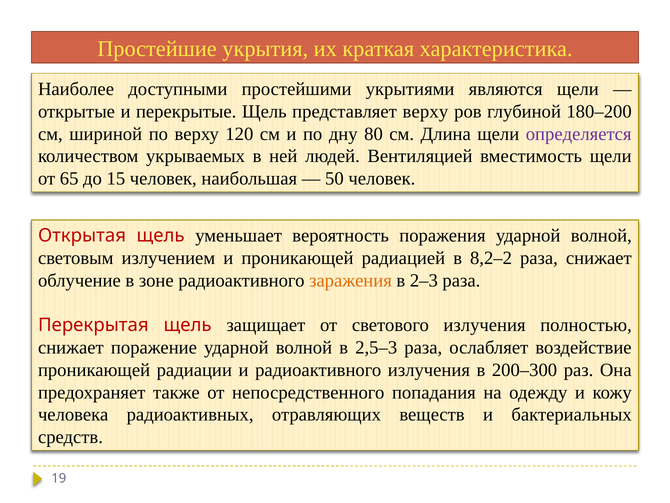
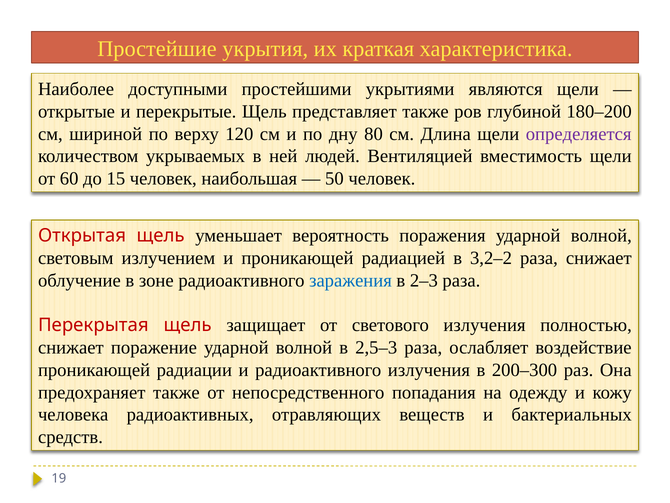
представляет верху: верху -> также
65: 65 -> 60
8,2–2: 8,2–2 -> 3,2–2
заражения colour: orange -> blue
